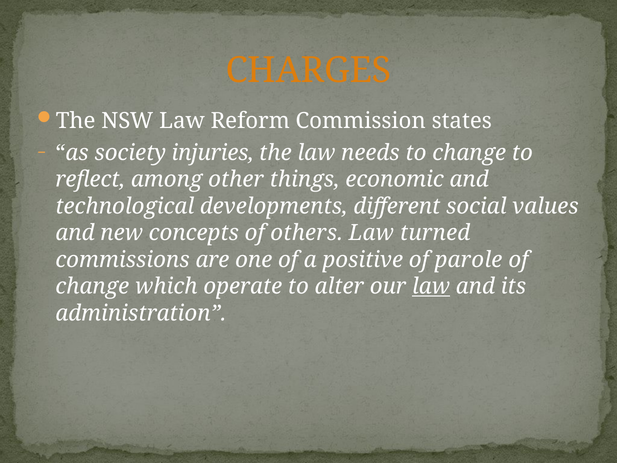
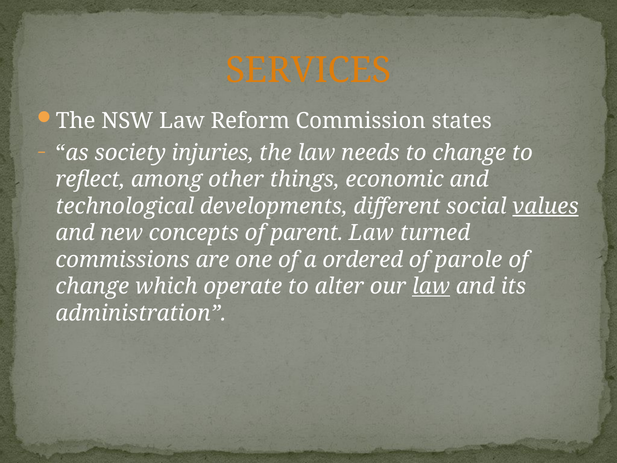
CHARGES: CHARGES -> SERVICES
values underline: none -> present
others: others -> parent
positive: positive -> ordered
